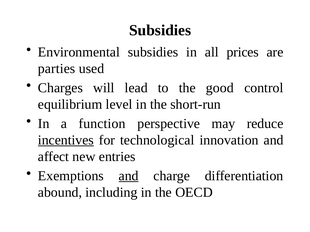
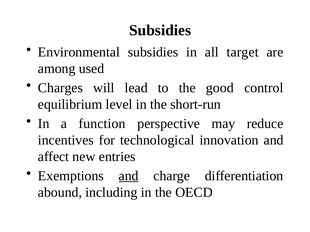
prices: prices -> target
parties: parties -> among
incentives underline: present -> none
